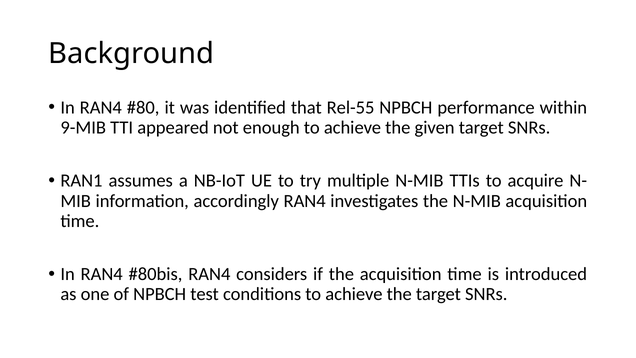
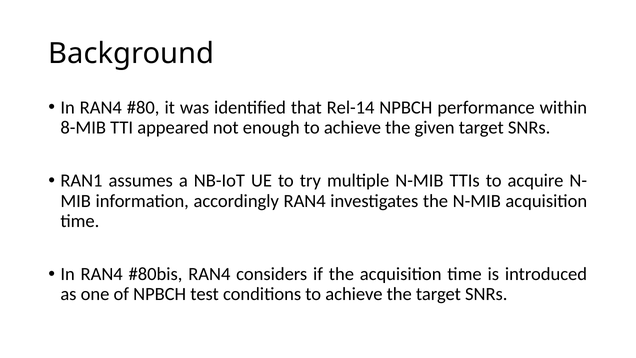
Rel-55: Rel-55 -> Rel-14
9-MIB: 9-MIB -> 8-MIB
